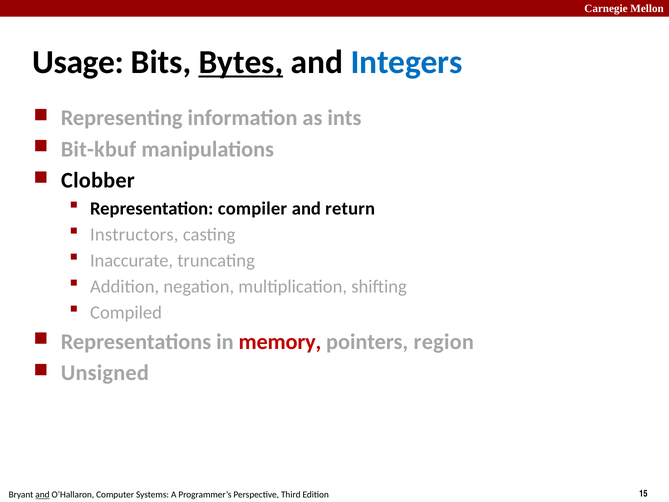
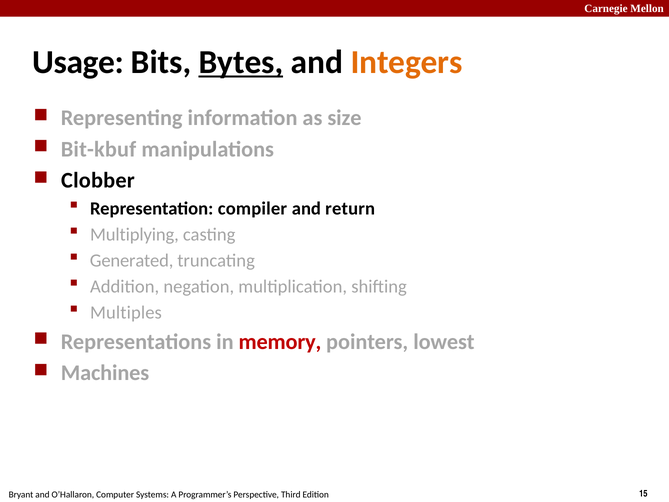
Integers colour: blue -> orange
ints: ints -> size
Instructors: Instructors -> Multiplying
Inaccurate: Inaccurate -> Generated
Compiled: Compiled -> Multiples
region: region -> lowest
Unsigned: Unsigned -> Machines
and at (42, 495) underline: present -> none
